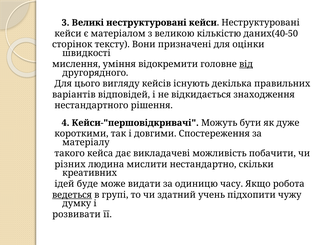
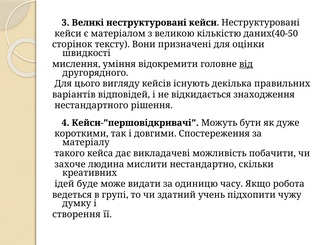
різних: різних -> захоче
ведеться underline: present -> none
розвивати: розвивати -> створення
